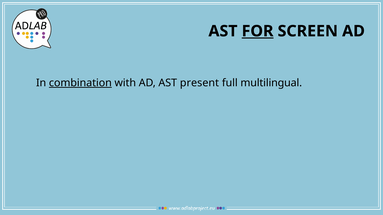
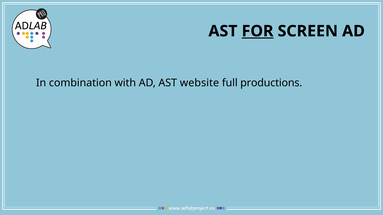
combination underline: present -> none
present: present -> website
multilingual: multilingual -> productions
